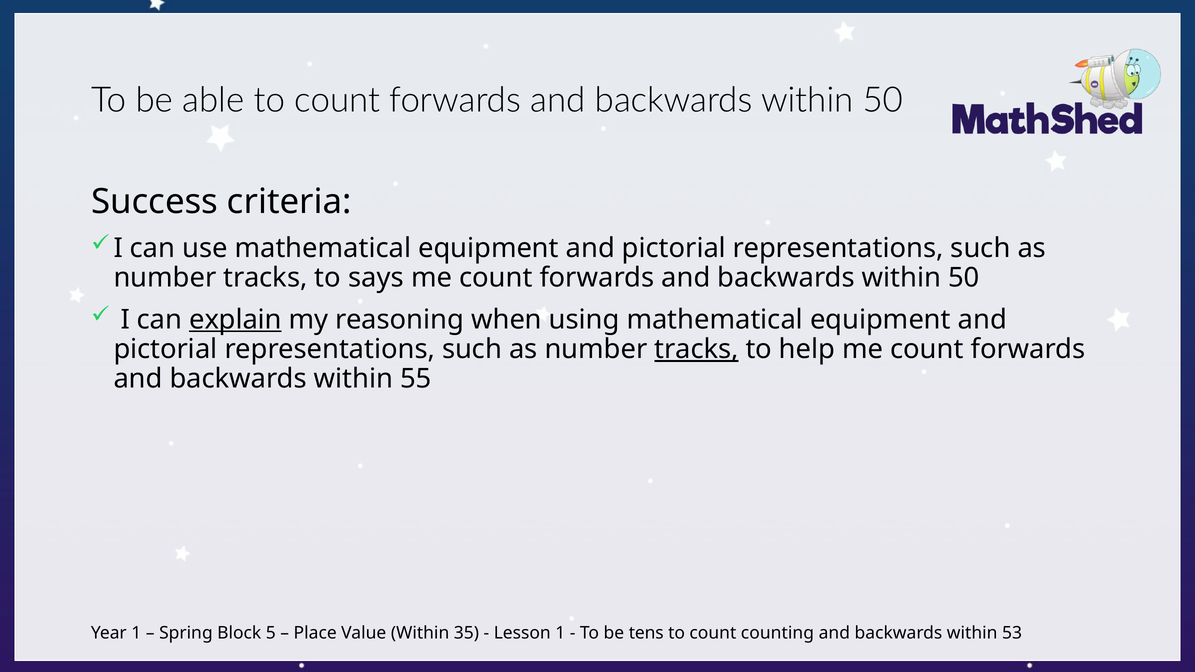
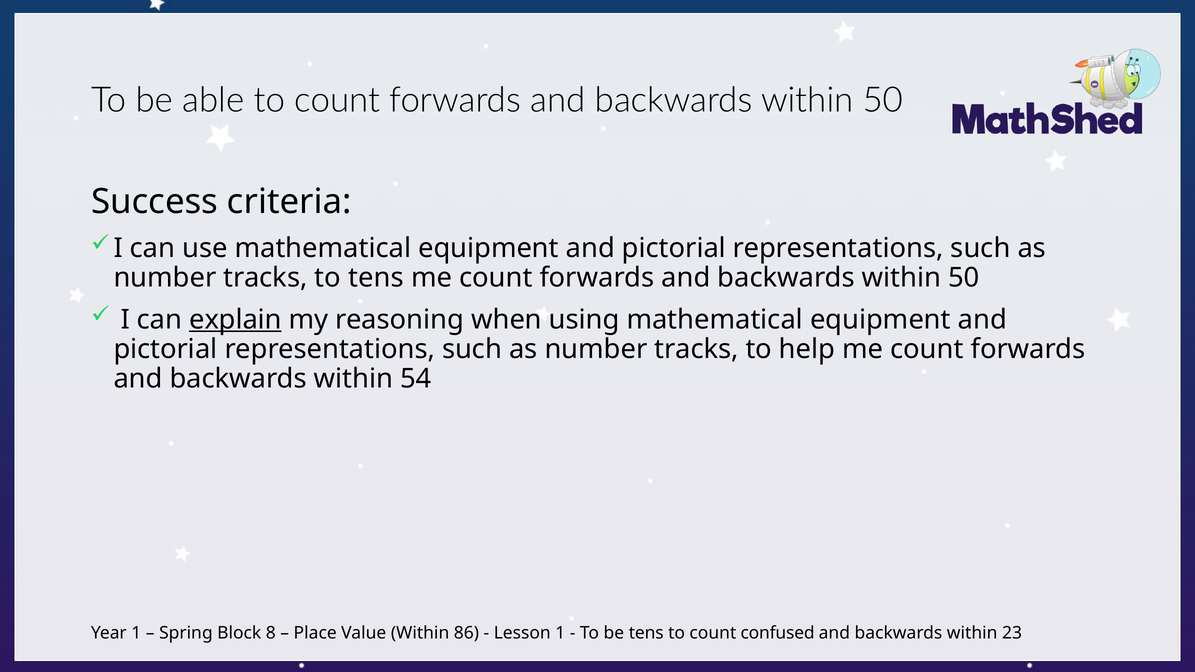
to says: says -> tens
tracks at (696, 349) underline: present -> none
55: 55 -> 54
5: 5 -> 8
35: 35 -> 86
counting: counting -> confused
53: 53 -> 23
